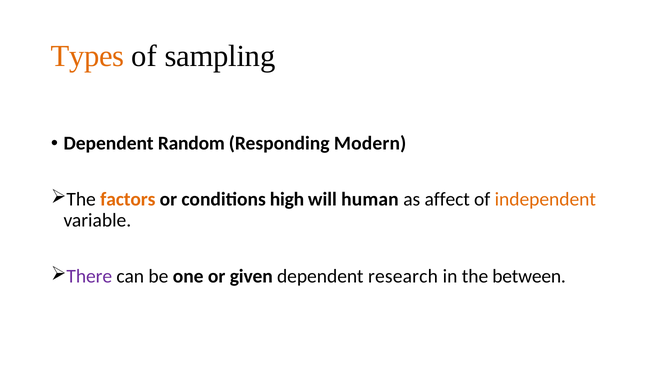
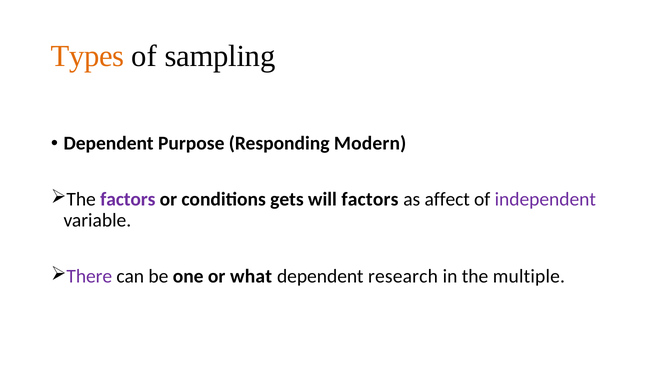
Random: Random -> Purpose
factors at (128, 200) colour: orange -> purple
high: high -> gets
will human: human -> factors
independent colour: orange -> purple
given: given -> what
between: between -> multiple
